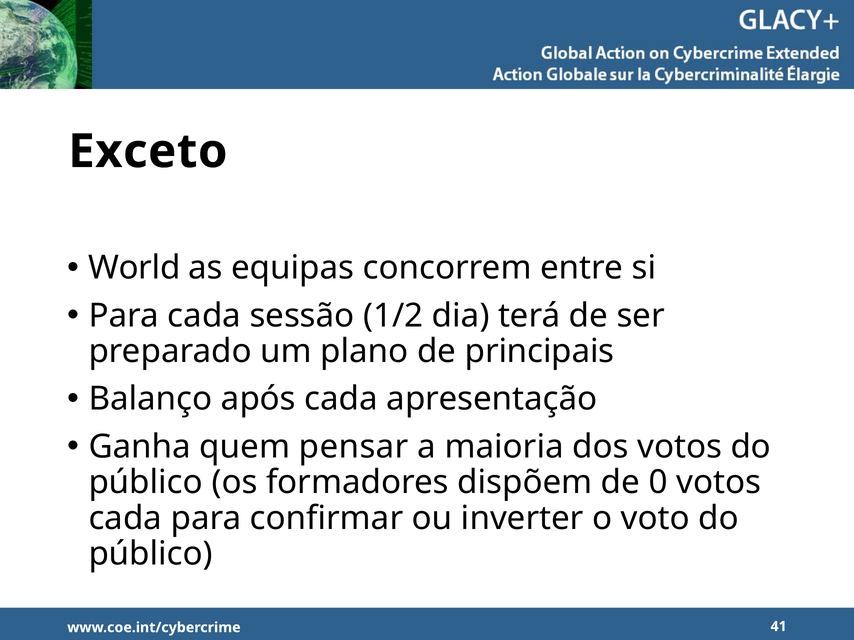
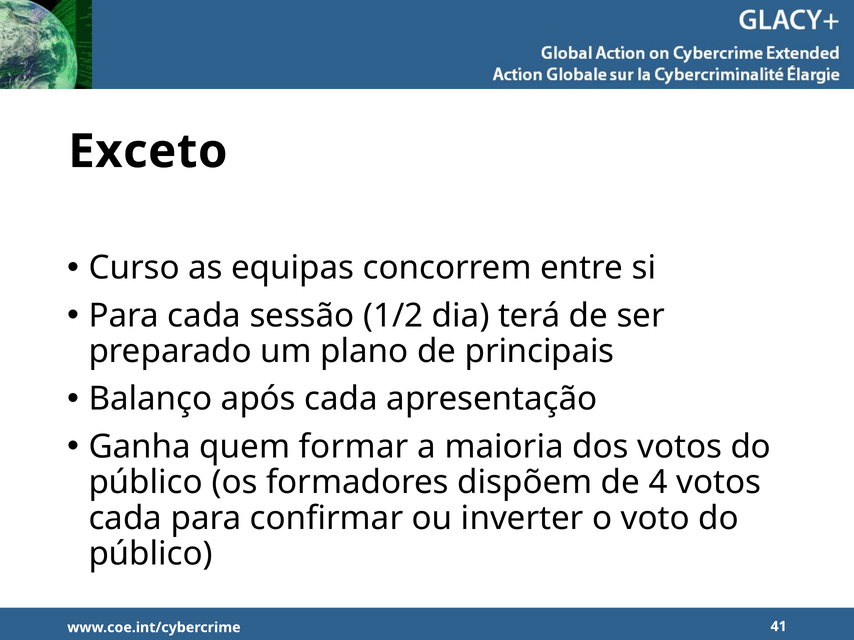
World: World -> Curso
pensar: pensar -> formar
0: 0 -> 4
